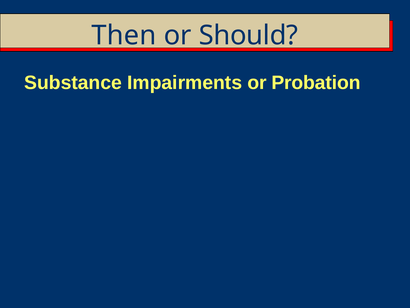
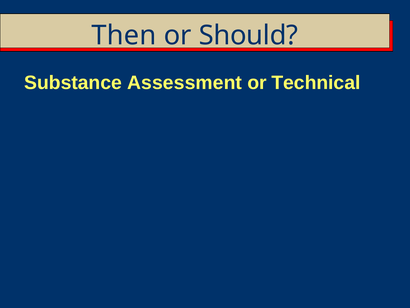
Impairments: Impairments -> Assessment
Probation: Probation -> Technical
